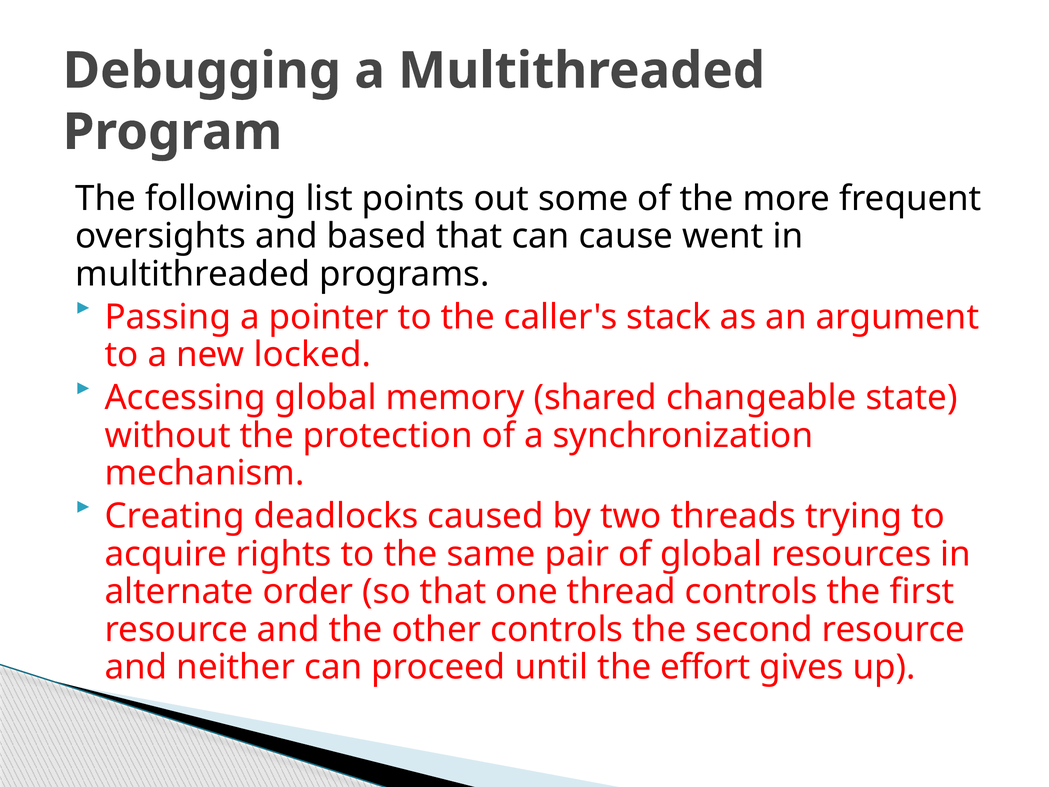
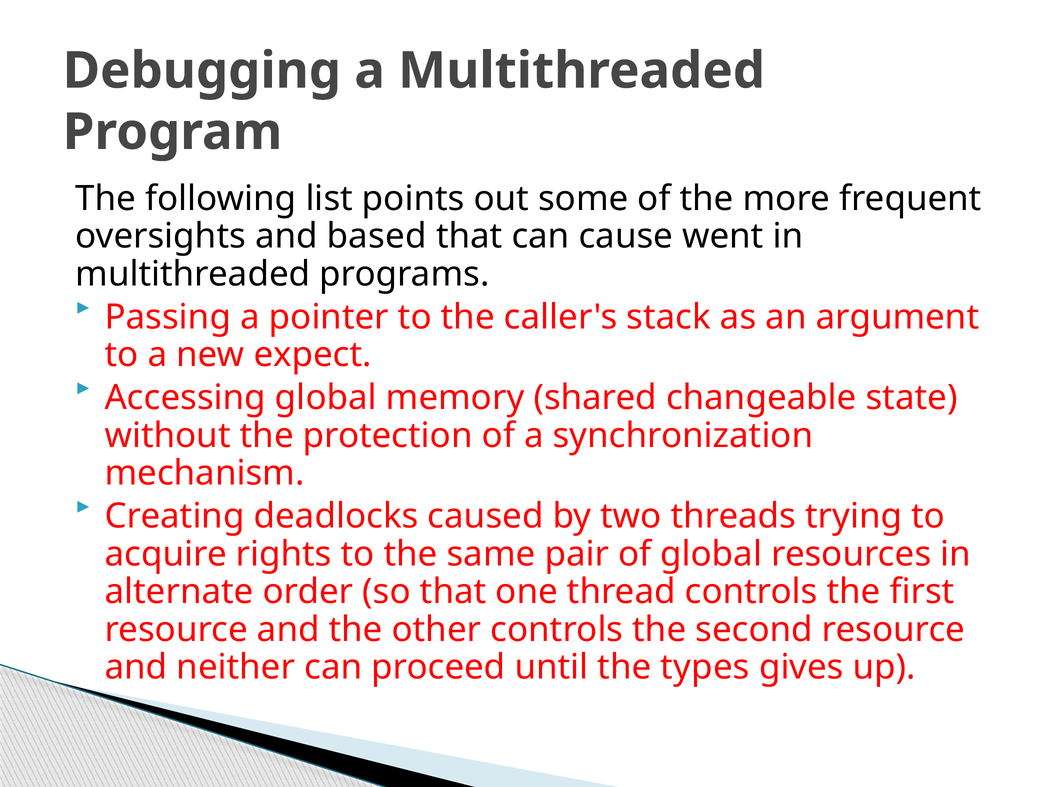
locked: locked -> expect
effort: effort -> types
